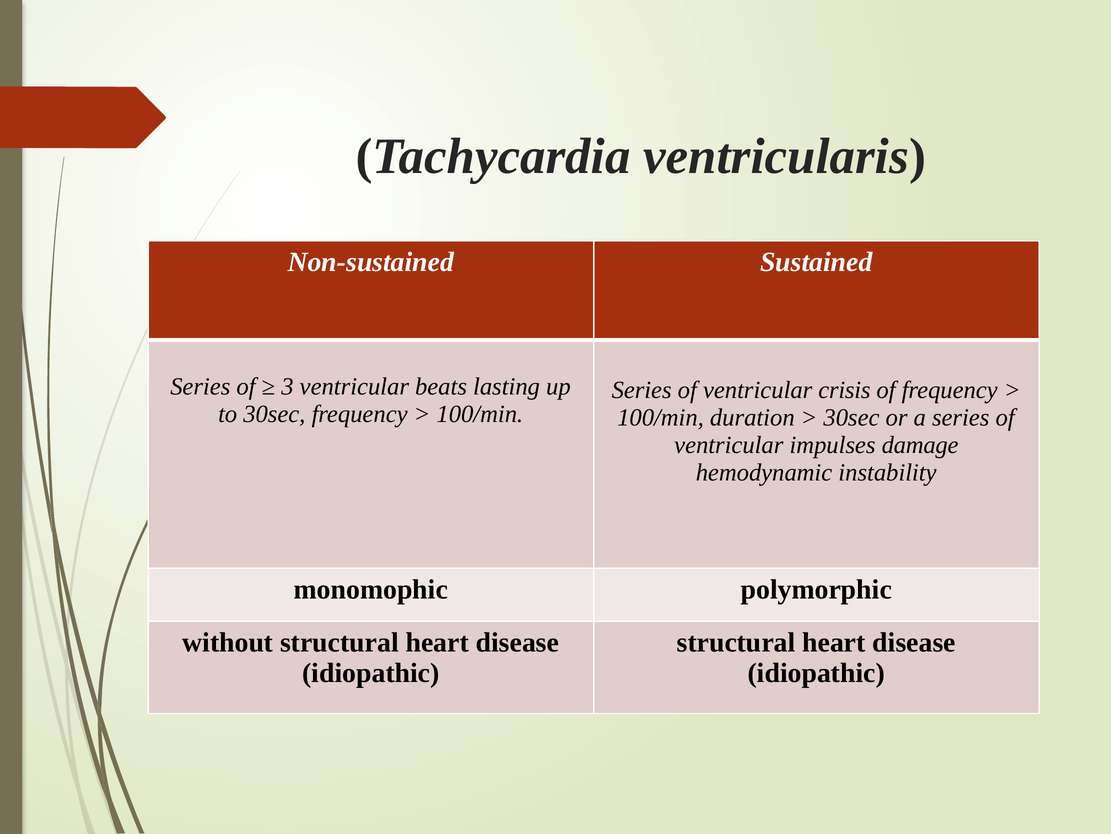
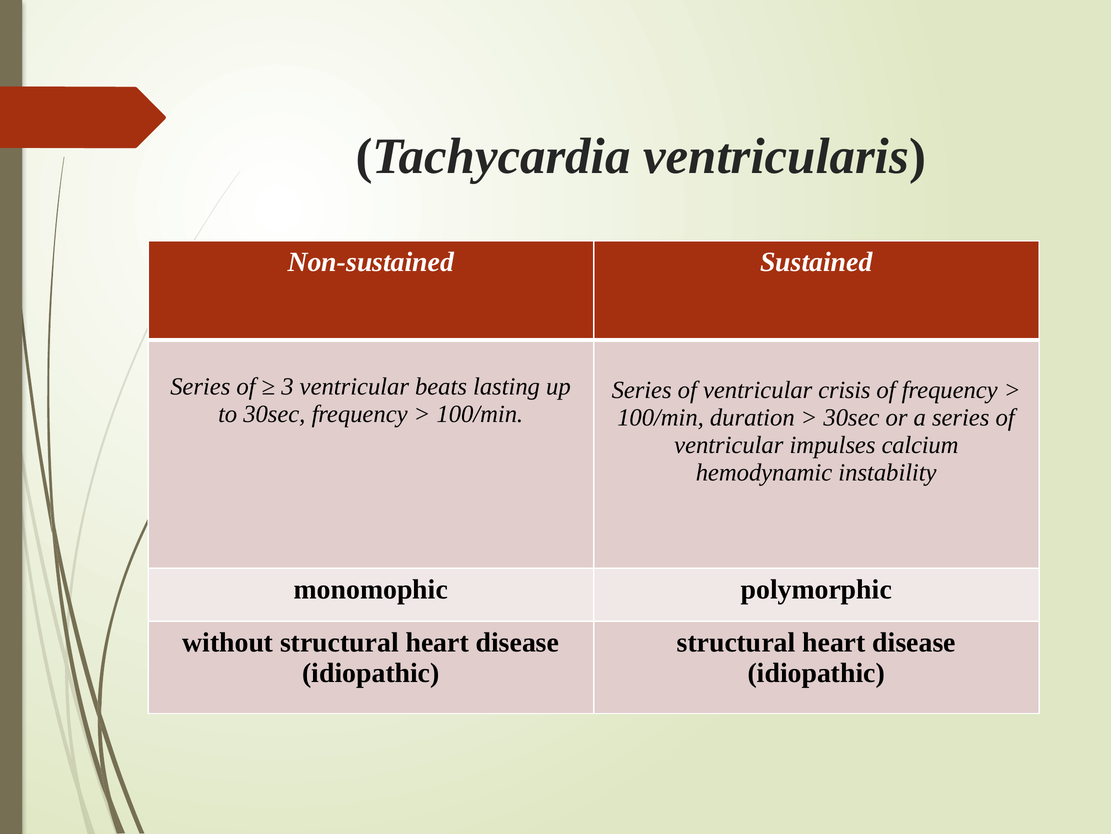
damage: damage -> calcium
